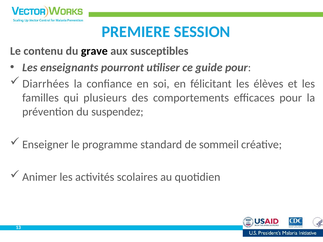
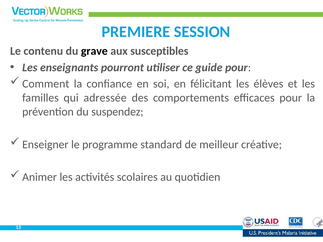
Diarrhées: Diarrhées -> Comment
plusieurs: plusieurs -> adressée
sommeil: sommeil -> meilleur
